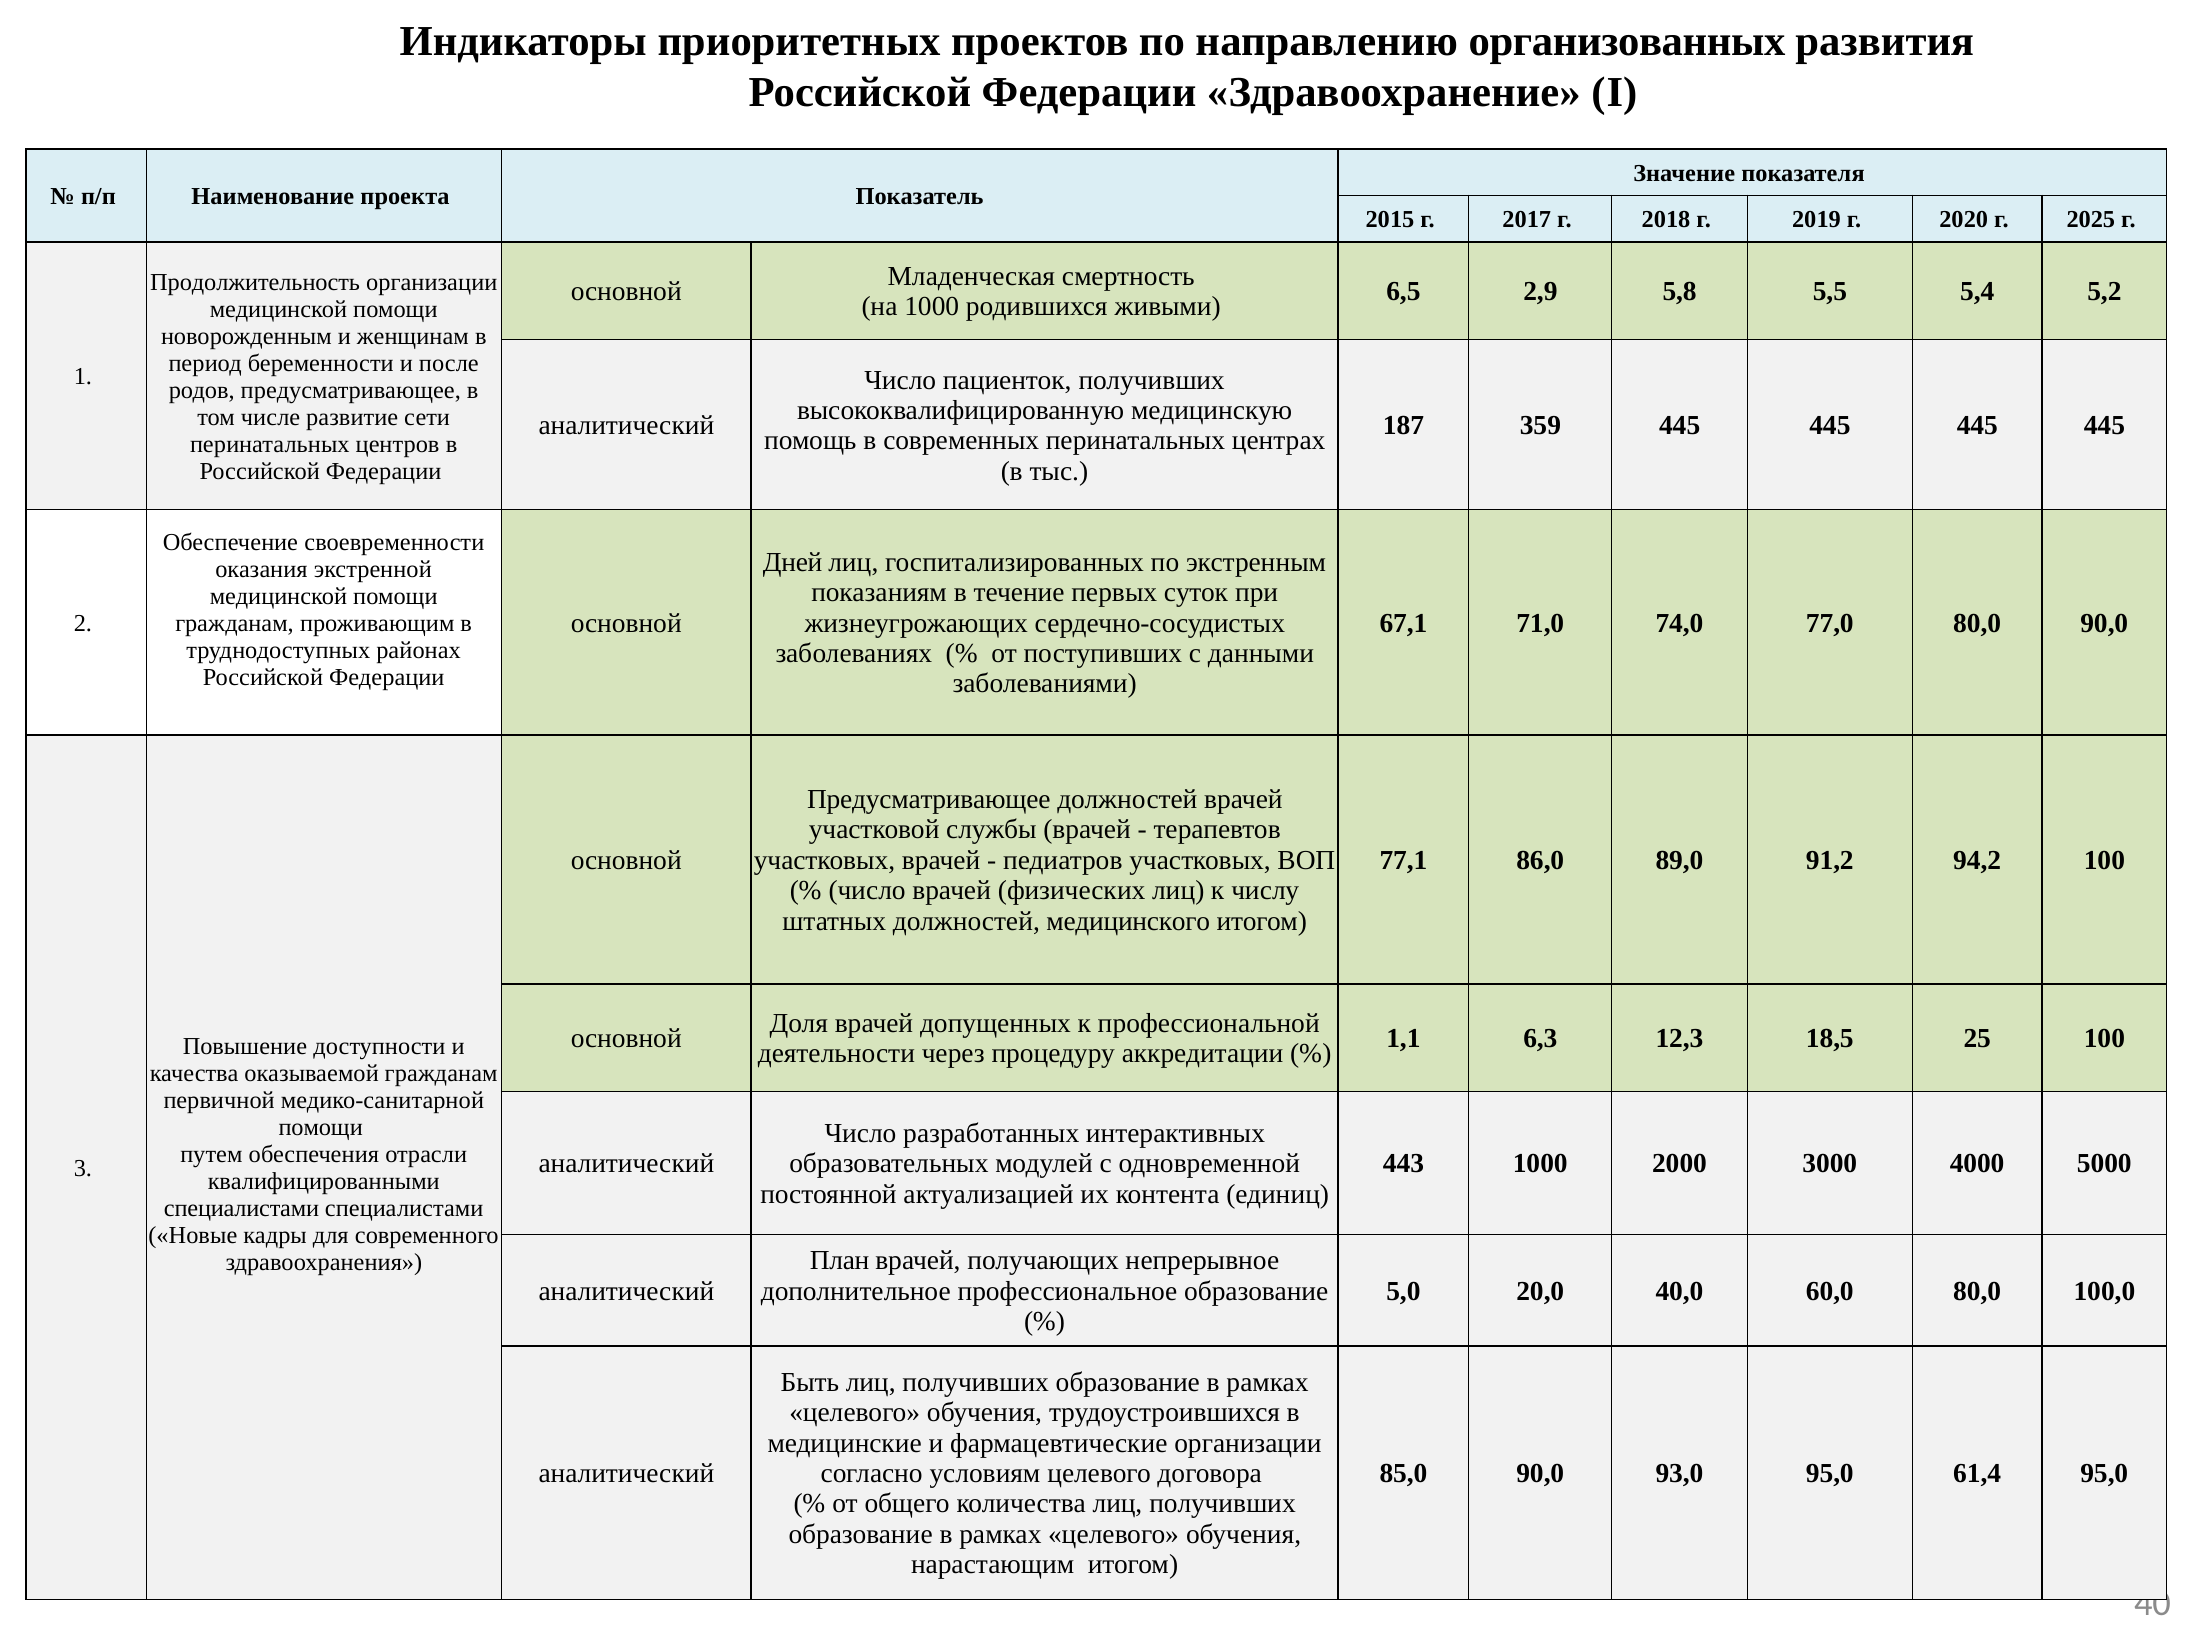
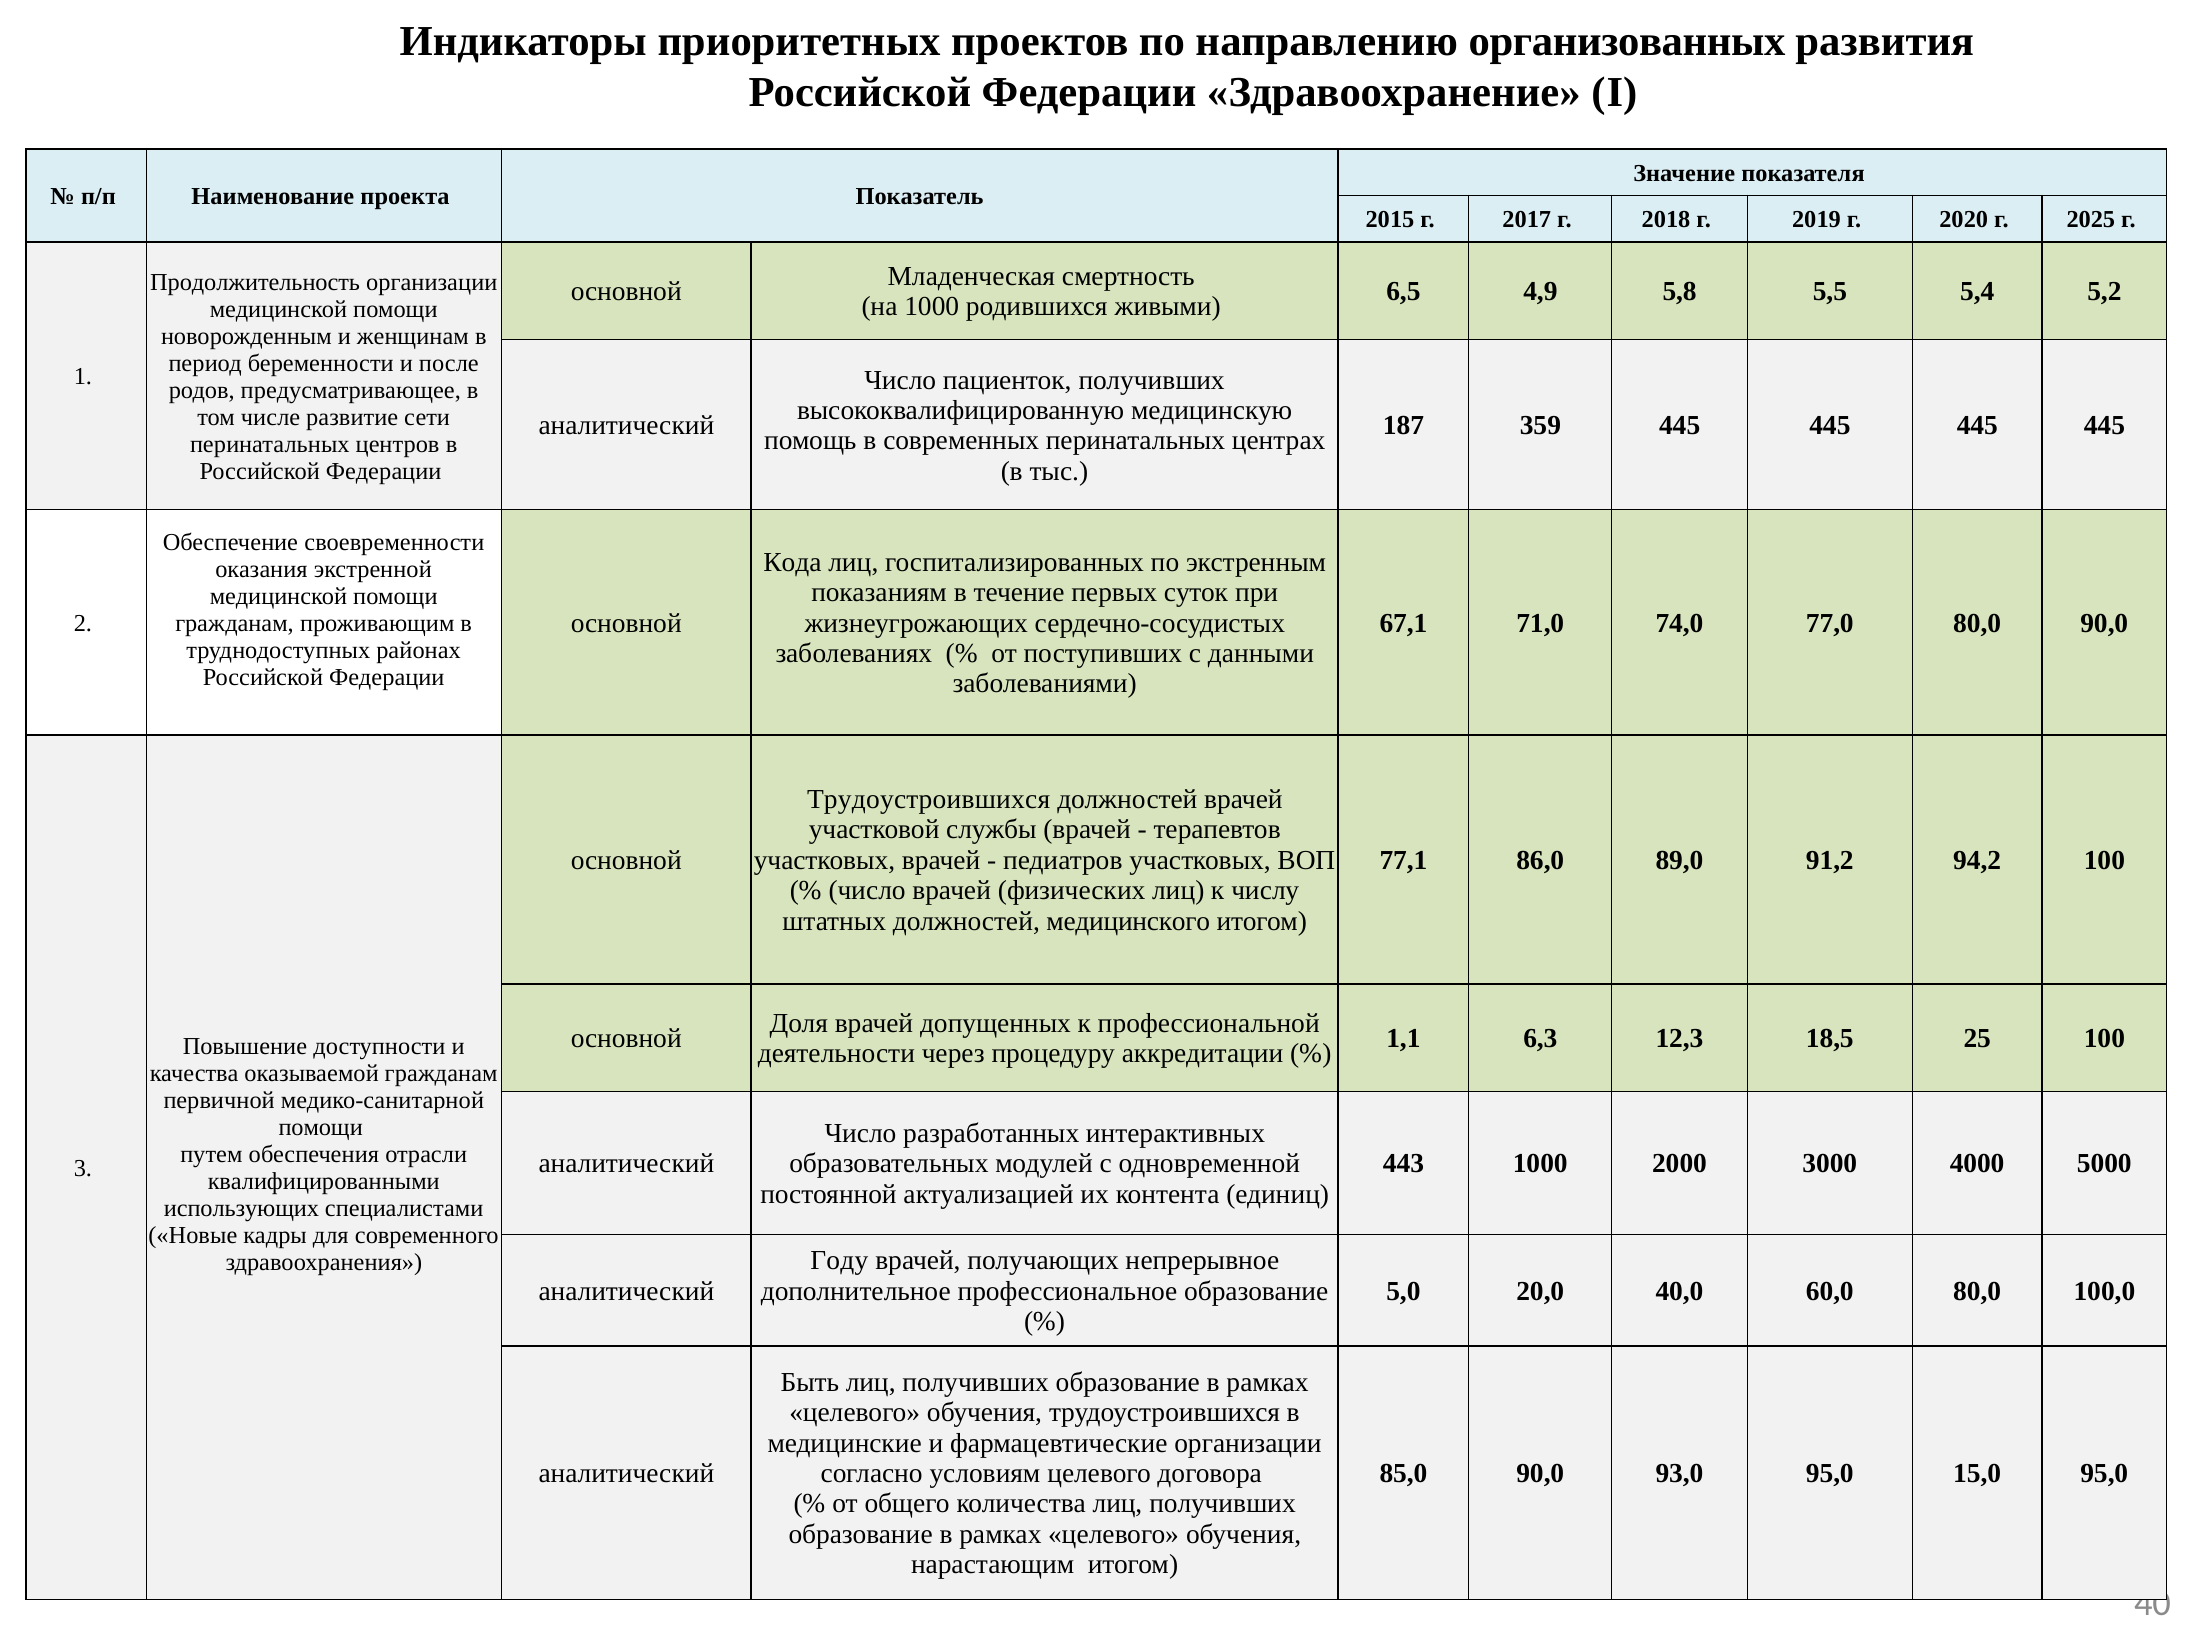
2,9: 2,9 -> 4,9
Дней: Дней -> Кода
Предусматривающее at (929, 799): Предусматривающее -> Трудоустроившихся
специалистами at (242, 1208): специалистами -> использующих
План: План -> Году
61,4: 61,4 -> 15,0
